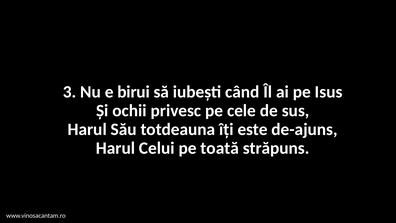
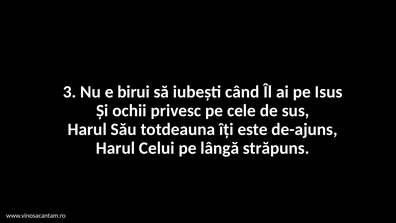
toată: toată -> lângă
